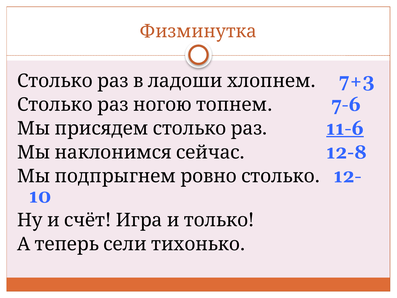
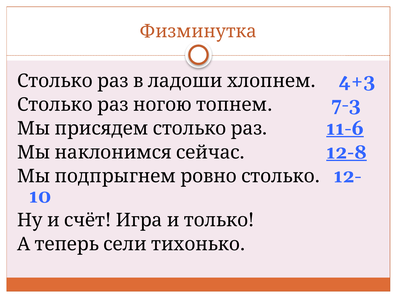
7+3: 7+3 -> 4+3
7-6: 7-6 -> 7-3
12-8 underline: none -> present
